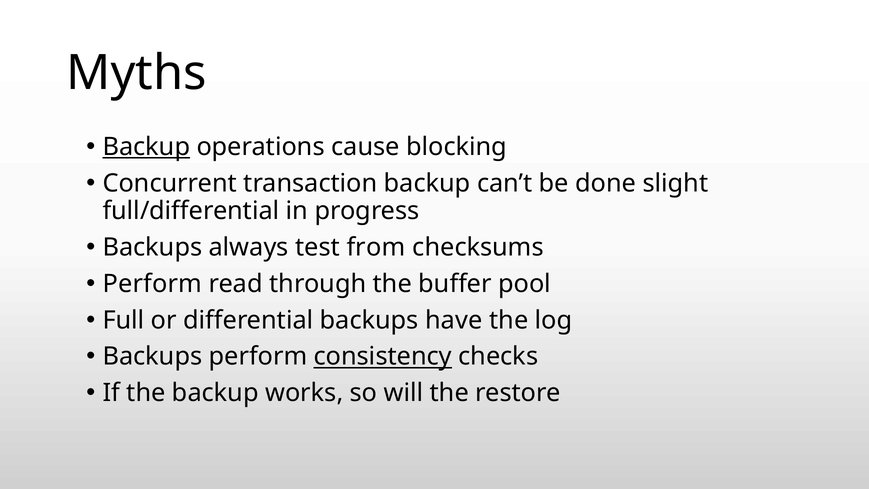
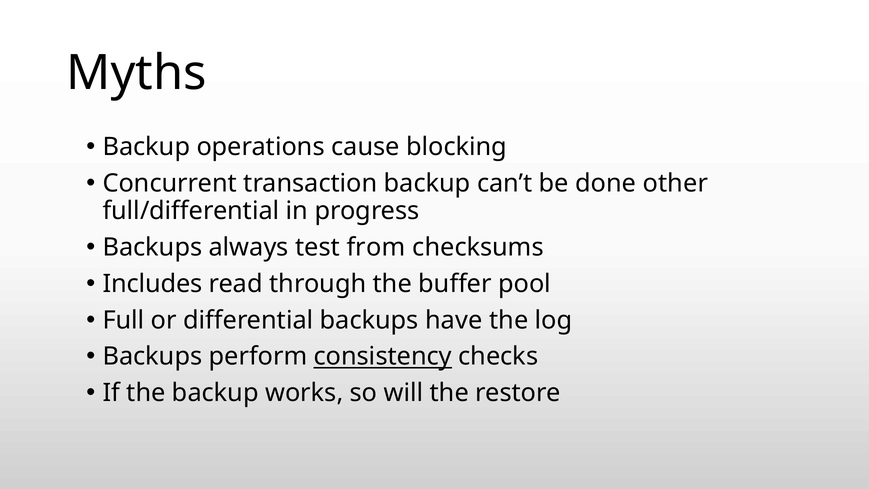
Backup at (146, 147) underline: present -> none
slight: slight -> other
Perform at (152, 284): Perform -> Includes
